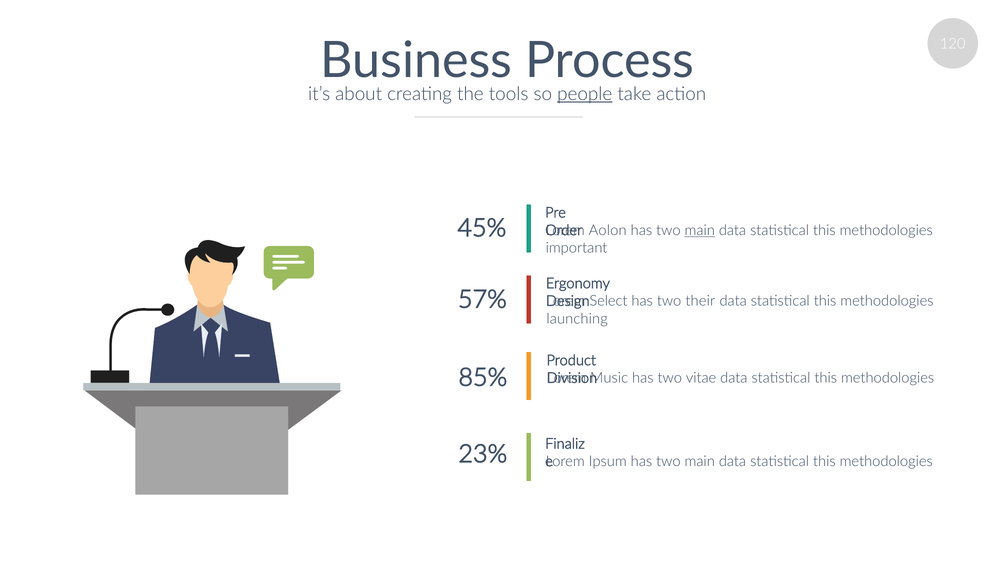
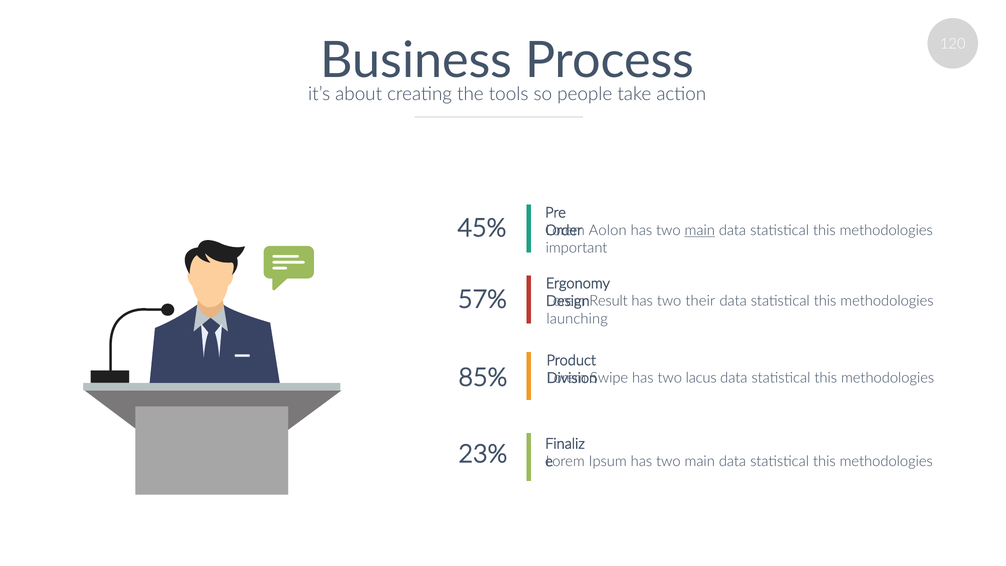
people underline: present -> none
Select: Select -> Result
Music: Music -> Swipe
vitae: vitae -> lacus
